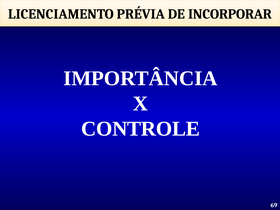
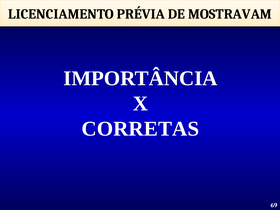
INCORPORAR: INCORPORAR -> MOSTRAVAM
CONTROLE: CONTROLE -> CORRETAS
